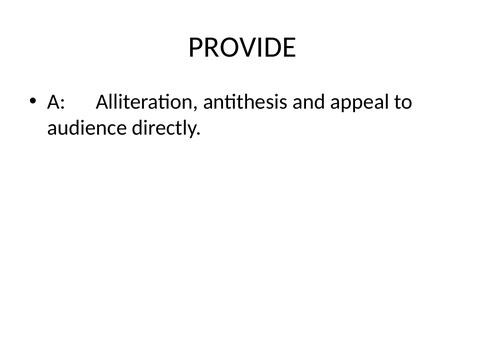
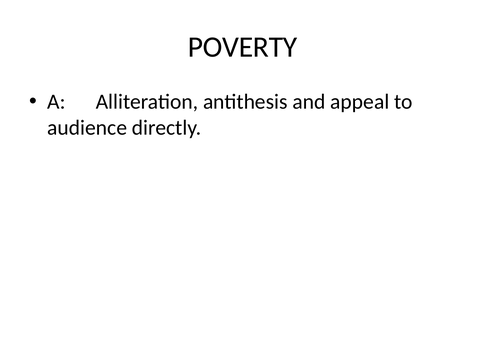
PROVIDE: PROVIDE -> POVERTY
